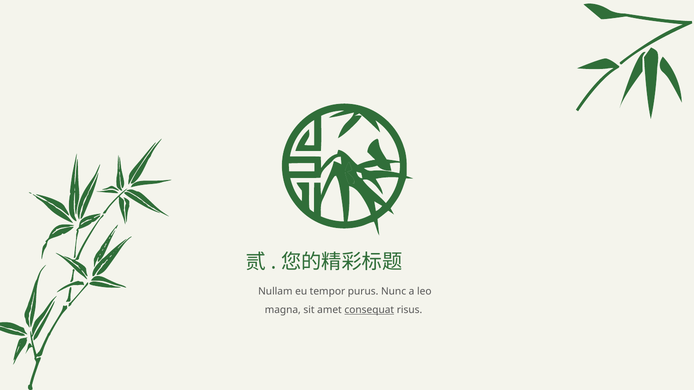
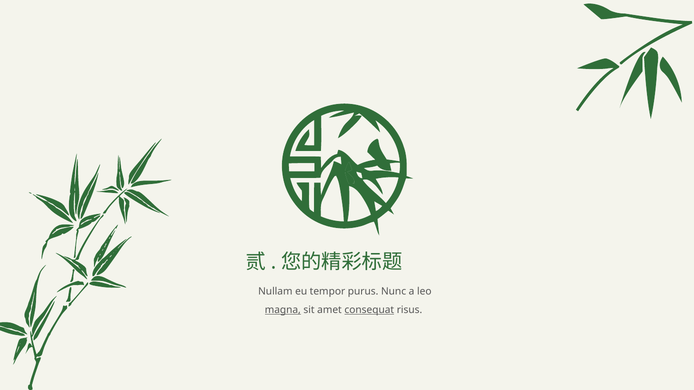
magna underline: none -> present
